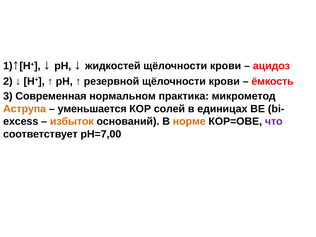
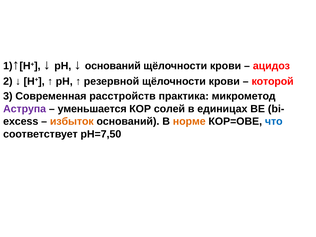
жидкостей at (113, 66): жидкостей -> оснований
ёмкость: ёмкость -> которой
нормальном: нормальном -> расстройств
Аструпа colour: orange -> purple
что colour: purple -> blue
рН=7,00: рН=7,00 -> рН=7,50
